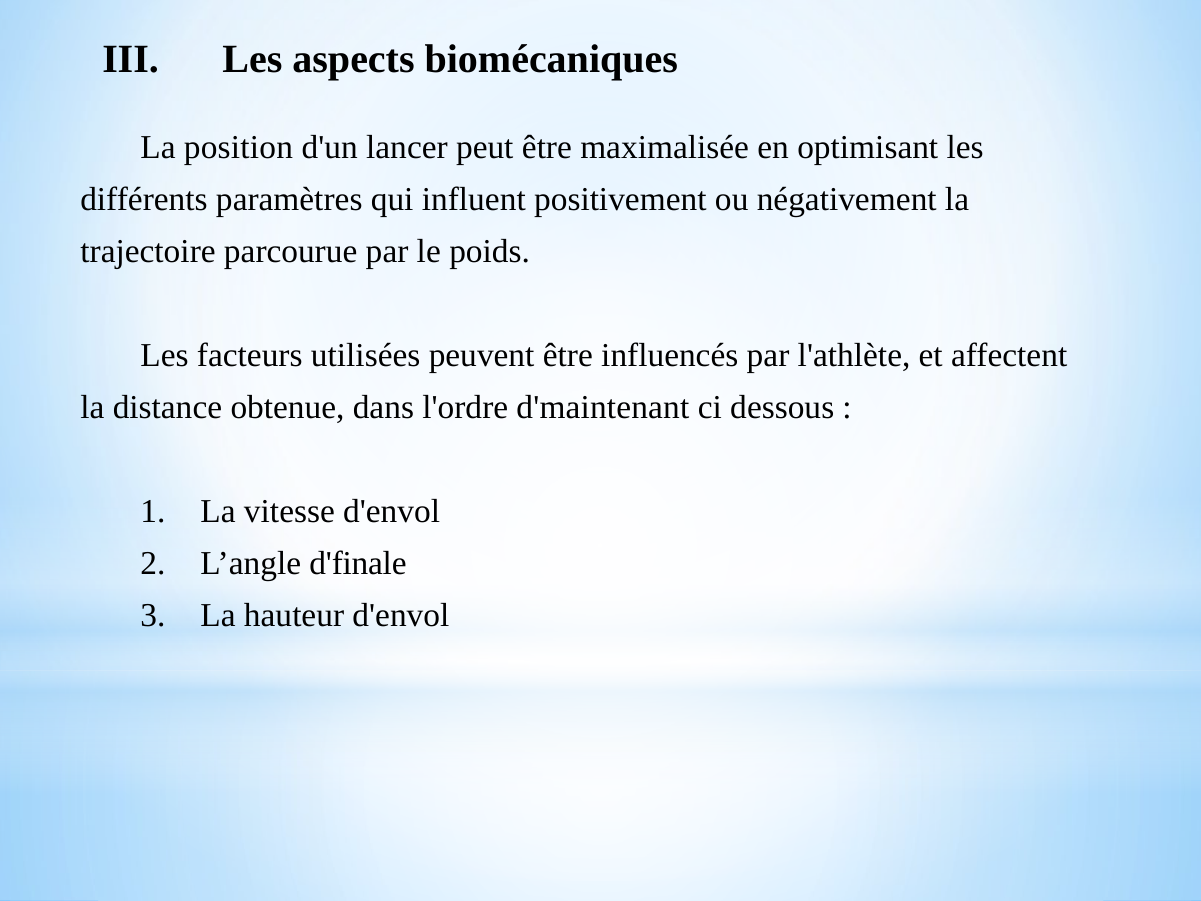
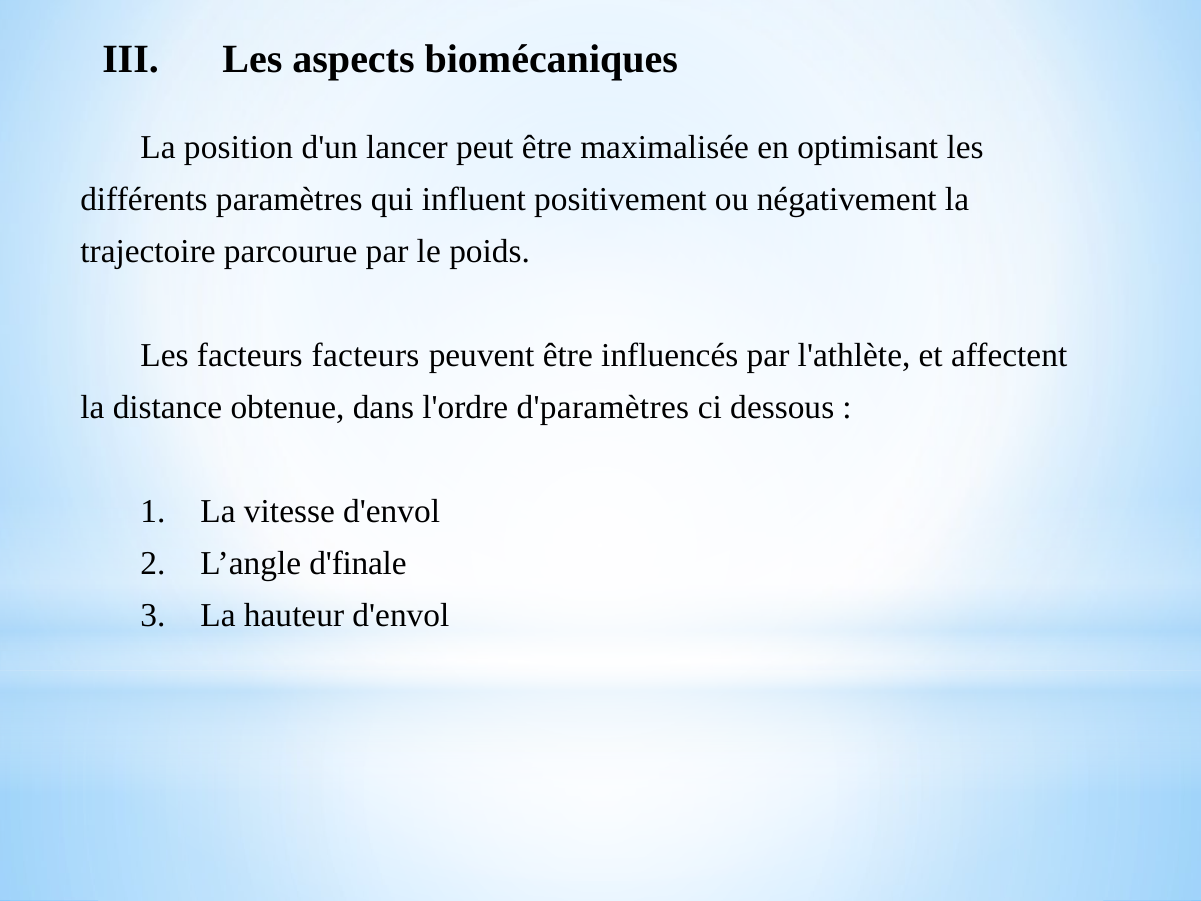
facteurs utilisées: utilisées -> facteurs
d'maintenant: d'maintenant -> d'paramètres
